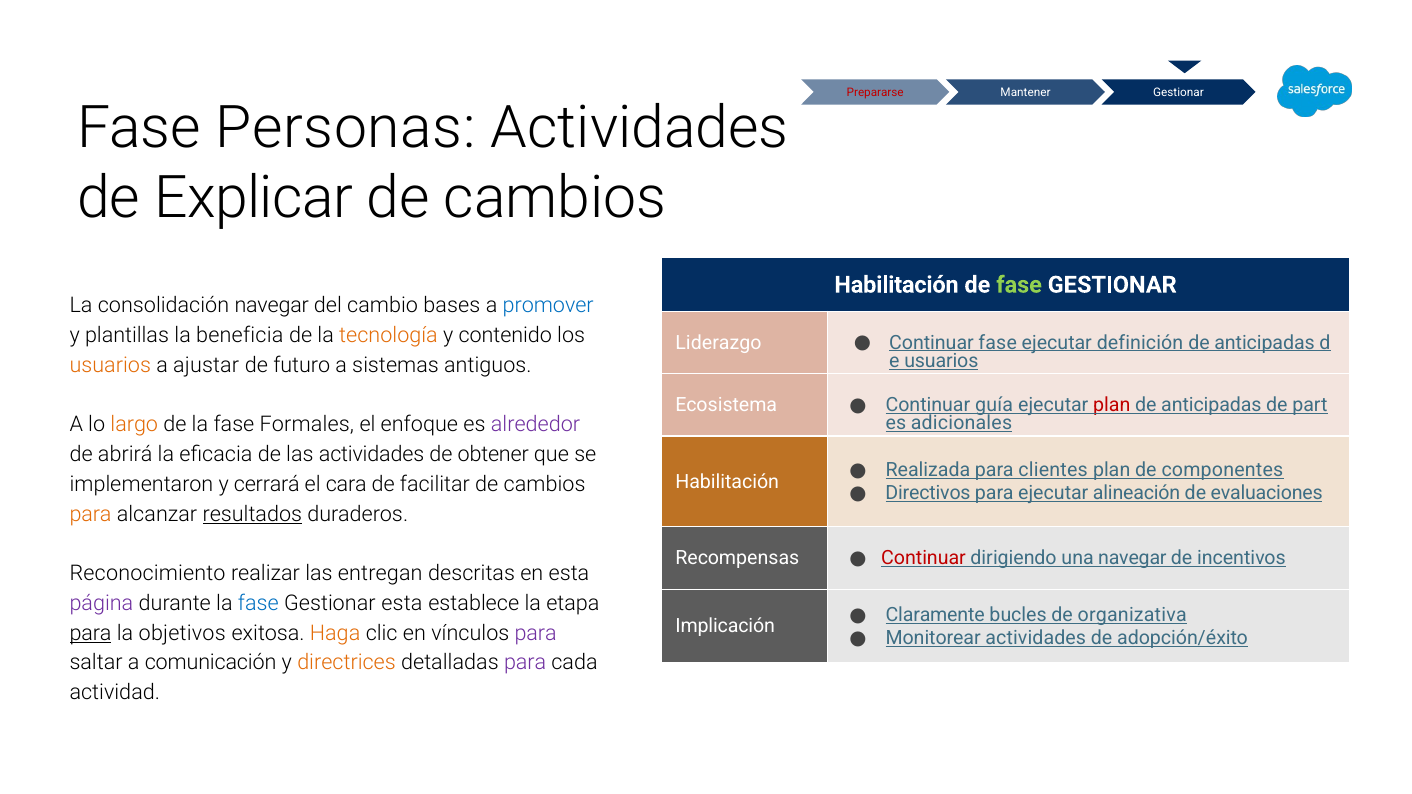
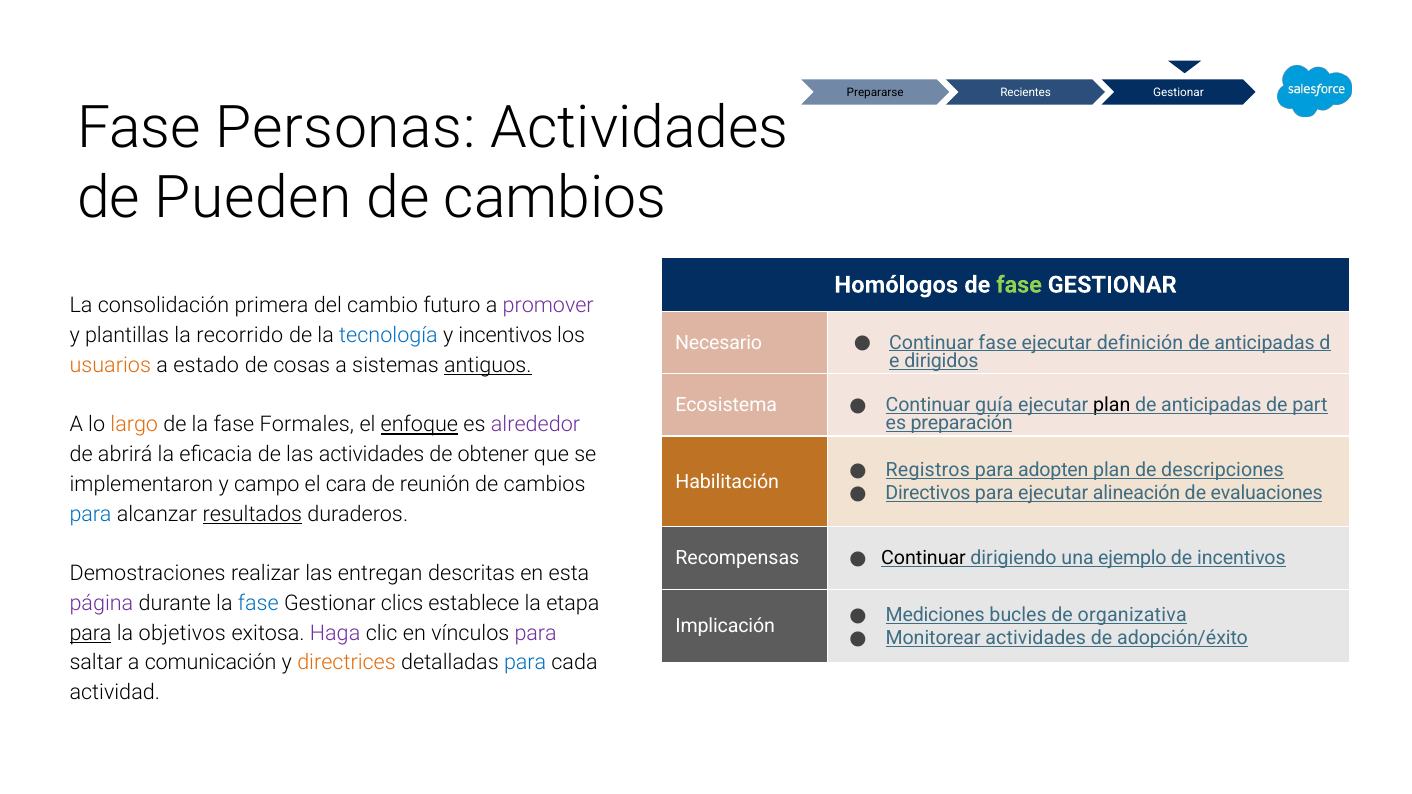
Prepararse colour: red -> black
Mantener: Mantener -> Recientes
Explicar: Explicar -> Pueden
Habilitación at (897, 285): Habilitación -> Homólogos
consolidación navegar: navegar -> primera
bases: bases -> futuro
promover colour: blue -> purple
beneficia: beneficia -> recorrido
tecnología colour: orange -> blue
y contenido: contenido -> incentivos
Liderazgo: Liderazgo -> Necesario
usuarios at (941, 361): usuarios -> dirigidos
ajustar: ajustar -> estado
futuro: futuro -> cosas
antiguos underline: none -> present
plan at (1112, 405) colour: red -> black
adicionales: adicionales -> preparación
enfoque underline: none -> present
Realizada: Realizada -> Registros
clientes: clientes -> adopten
componentes: componentes -> descripciones
cerrará: cerrará -> campo
facilitar: facilitar -> reunión
para at (91, 514) colour: orange -> blue
Continuar at (924, 558) colour: red -> black
una navegar: navegar -> ejemplo
Reconocimiento: Reconocimiento -> Demostraciones
Gestionar esta: esta -> clics
Claramente: Claramente -> Mediciones
Haga colour: orange -> purple
para at (525, 663) colour: purple -> blue
